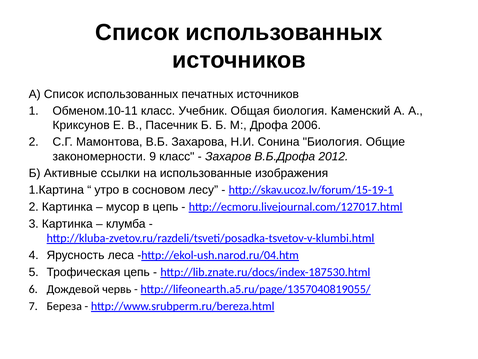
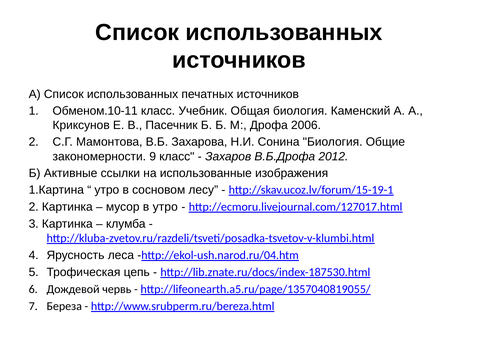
в цепь: цепь -> утро
